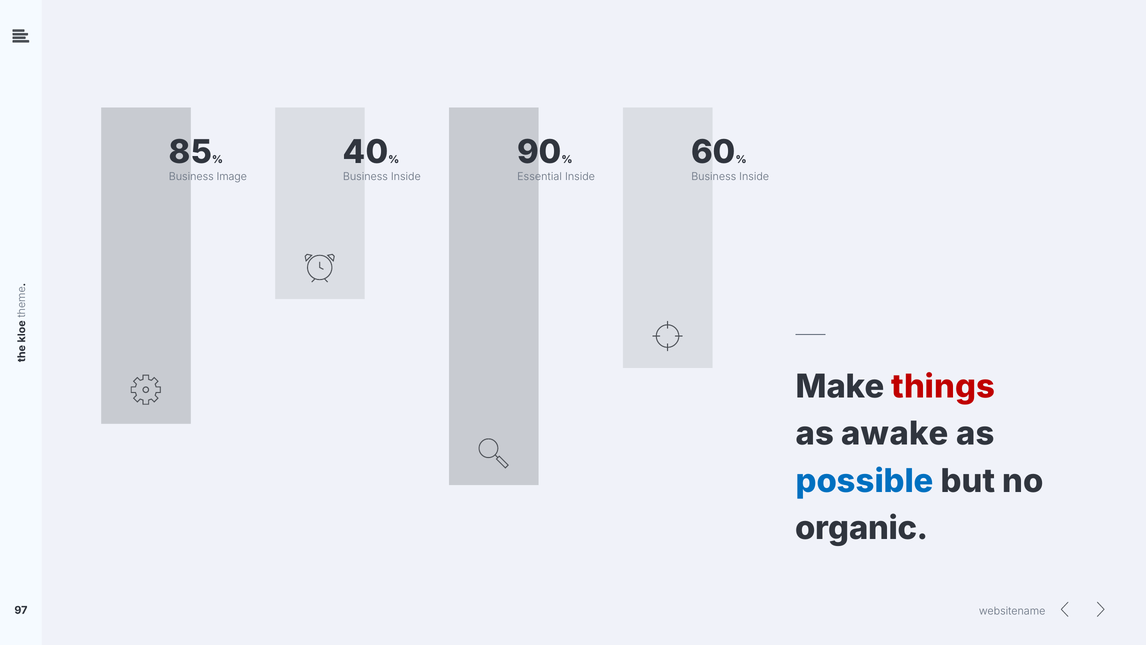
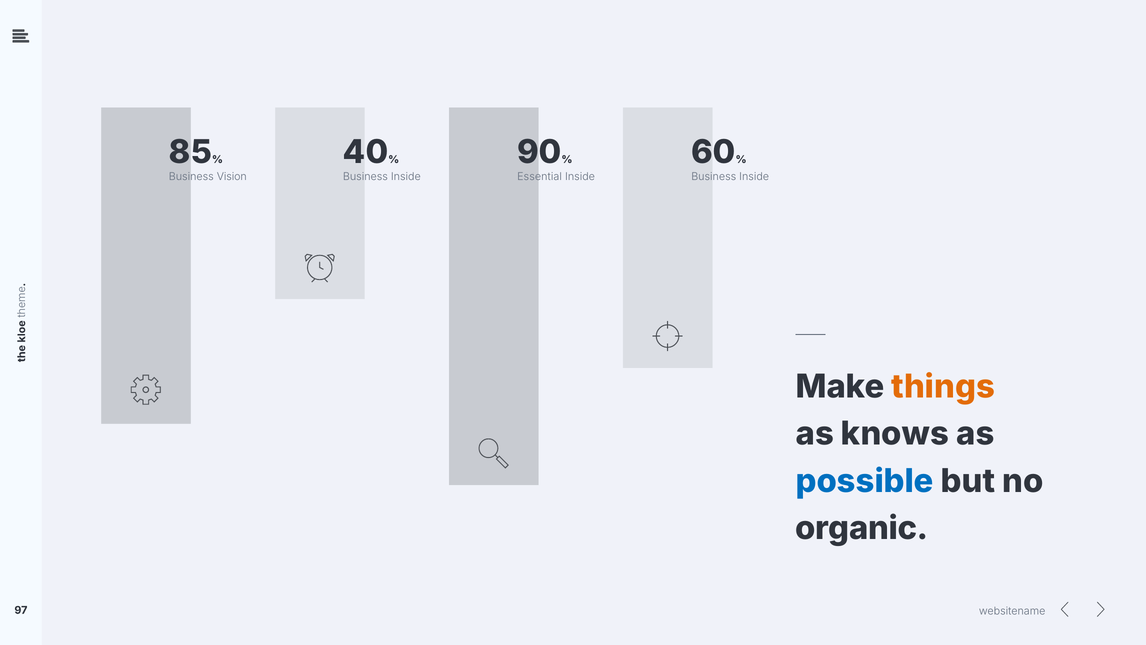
Image: Image -> Vision
things colour: red -> orange
awake: awake -> knows
